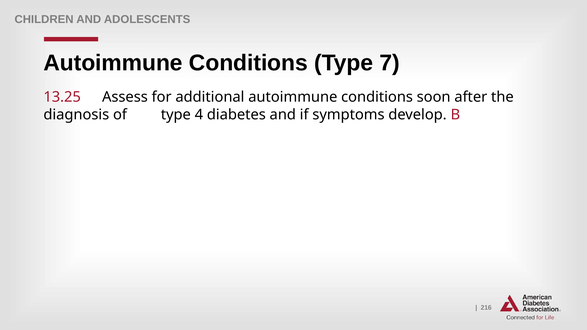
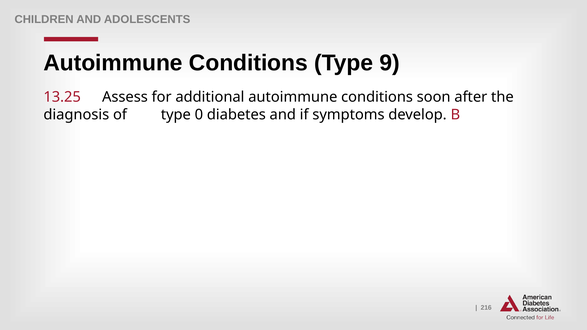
7: 7 -> 9
4: 4 -> 0
